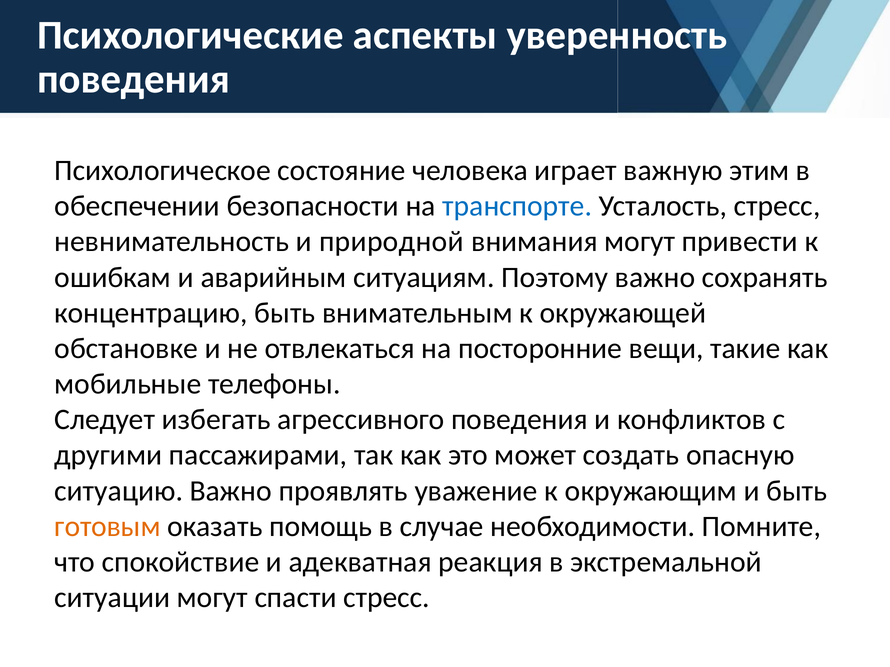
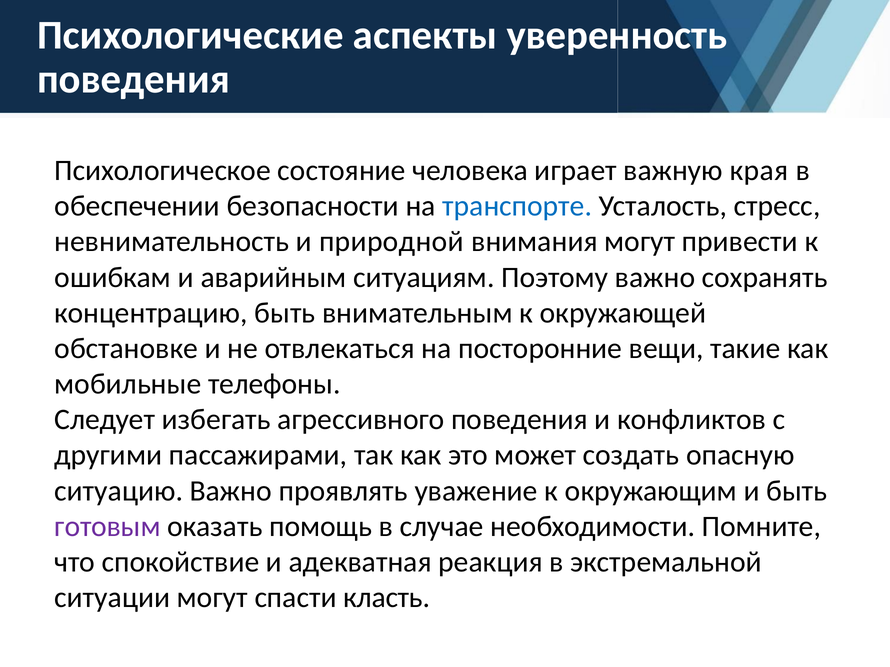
этим: этим -> края
готовым colour: orange -> purple
спасти стресс: стресс -> класть
